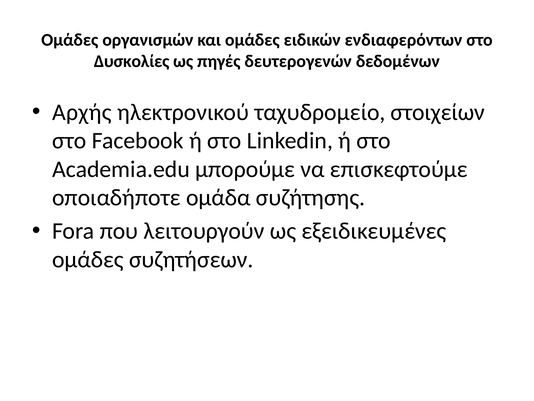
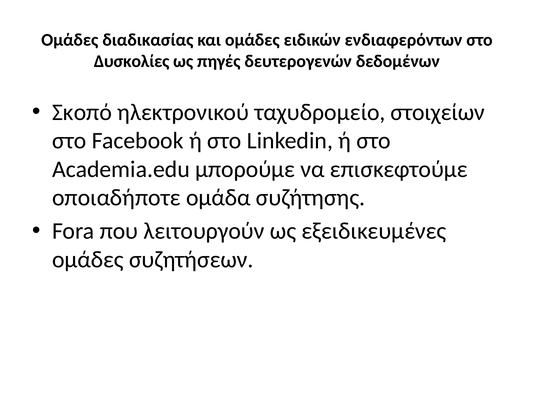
οργανισμών: οργανισμών -> διαδικασίας
Αρχής: Αρχής -> Σκοπό
